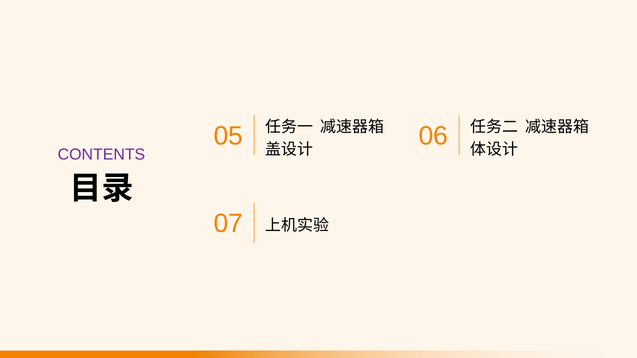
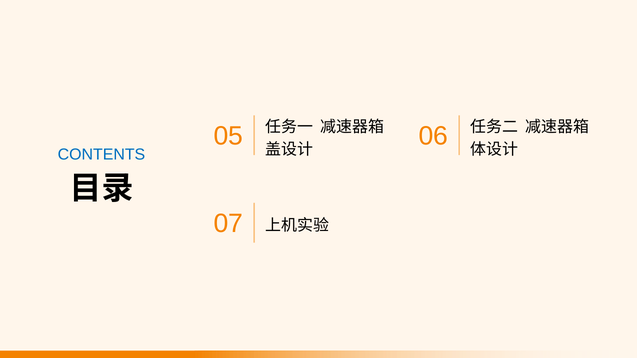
CONTENTS colour: purple -> blue
